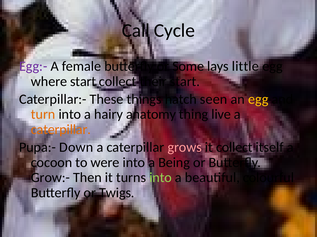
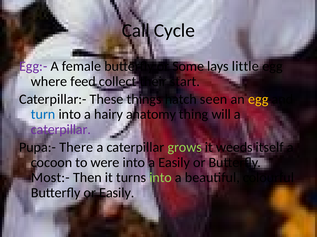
where start: start -> feed
turn colour: orange -> blue
live: live -> will
caterpillar at (61, 130) colour: orange -> purple
Down: Down -> There
grows colour: pink -> light green
it collect: collect -> weeds
a Being: Being -> Easily
Grow:-: Grow:- -> Most:-
or Twigs: Twigs -> Easily
